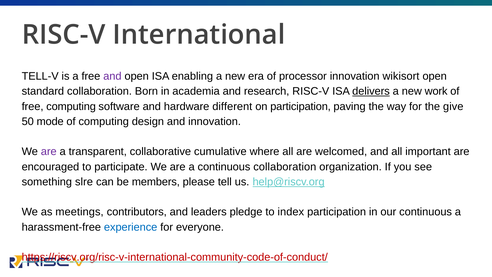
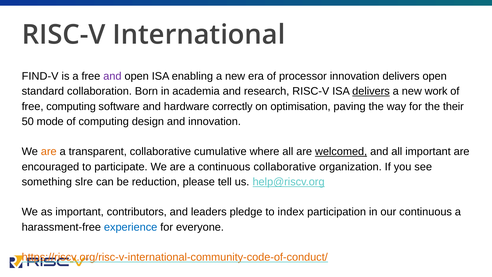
TELL-V: TELL-V -> FIND-V
innovation wikisort: wikisort -> delivers
different: different -> correctly
on participation: participation -> optimisation
give: give -> their
are at (49, 152) colour: purple -> orange
welcomed underline: none -> present
continuous collaboration: collaboration -> collaborative
members: members -> reduction
as meetings: meetings -> important
https://riscv.org/risc-v-international-community-code-of-conduct/ colour: red -> orange
